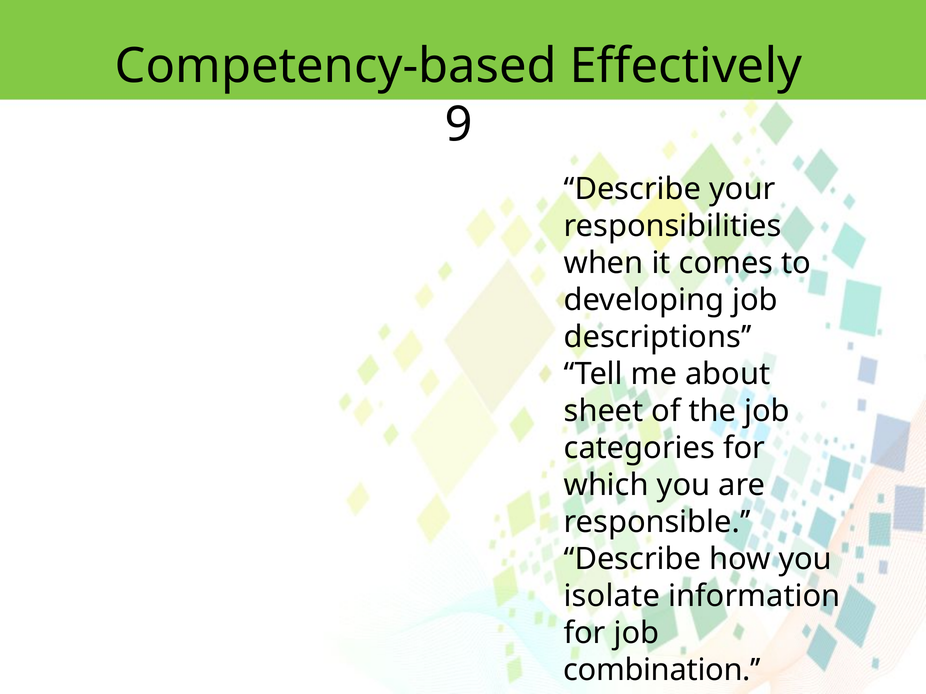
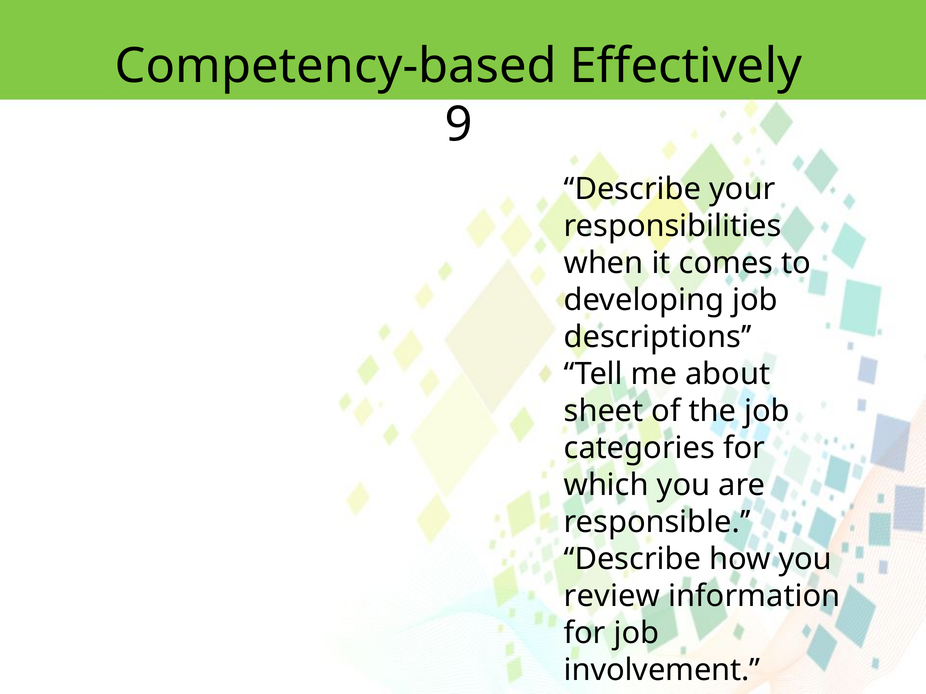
isolate: isolate -> review
combination: combination -> involvement
